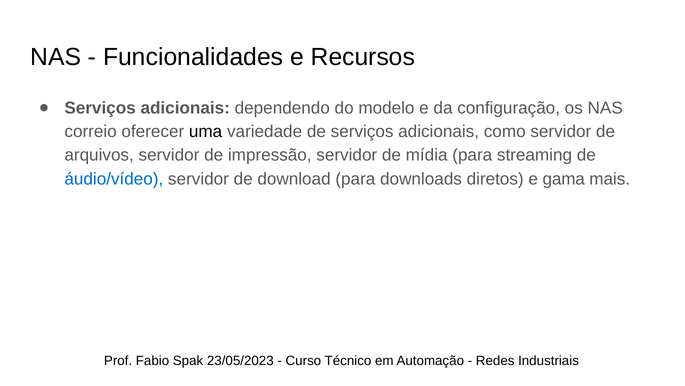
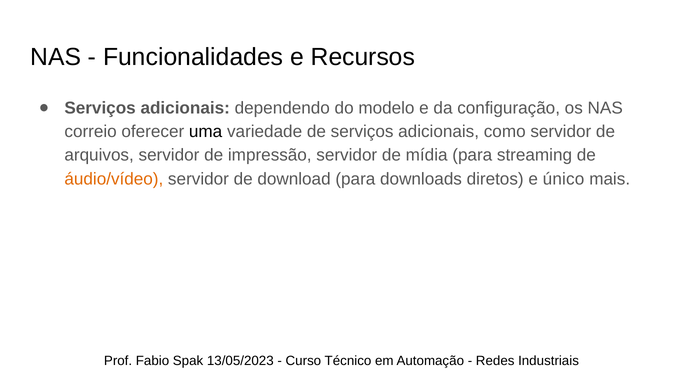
áudio/vídeo colour: blue -> orange
gama: gama -> único
23/05/2023: 23/05/2023 -> 13/05/2023
